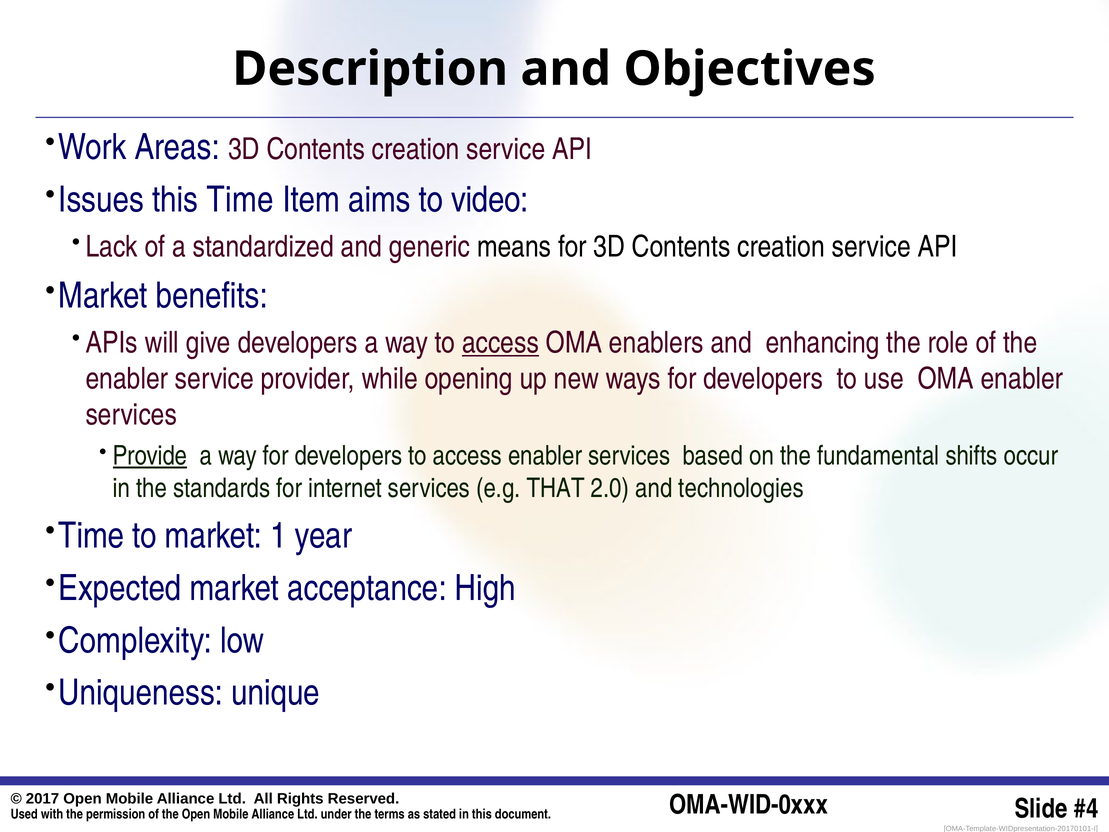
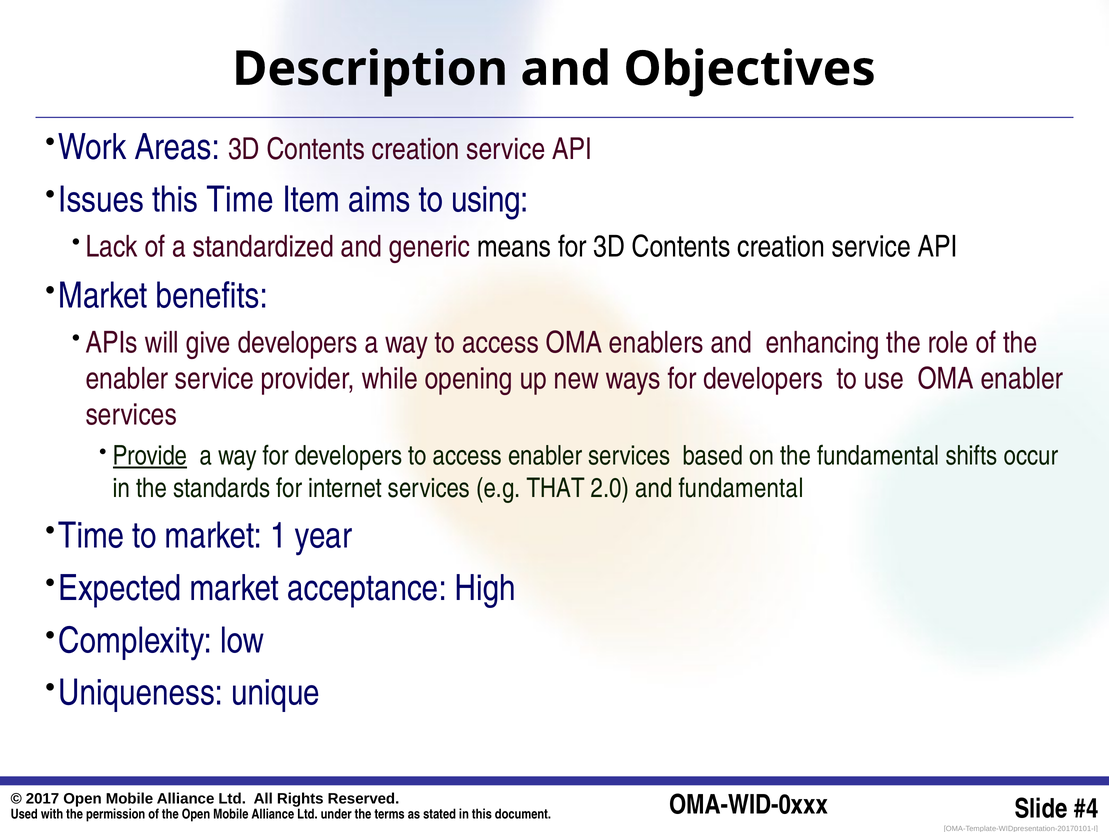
video: video -> using
access at (500, 343) underline: present -> none
and technologies: technologies -> fundamental
